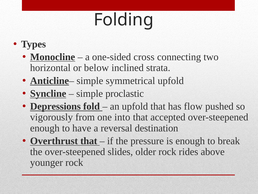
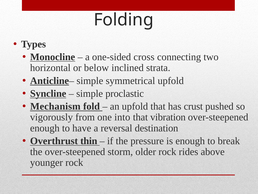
Depressions: Depressions -> Mechanism
flow: flow -> crust
accepted: accepted -> vibration
Overthrust that: that -> thin
slides: slides -> storm
